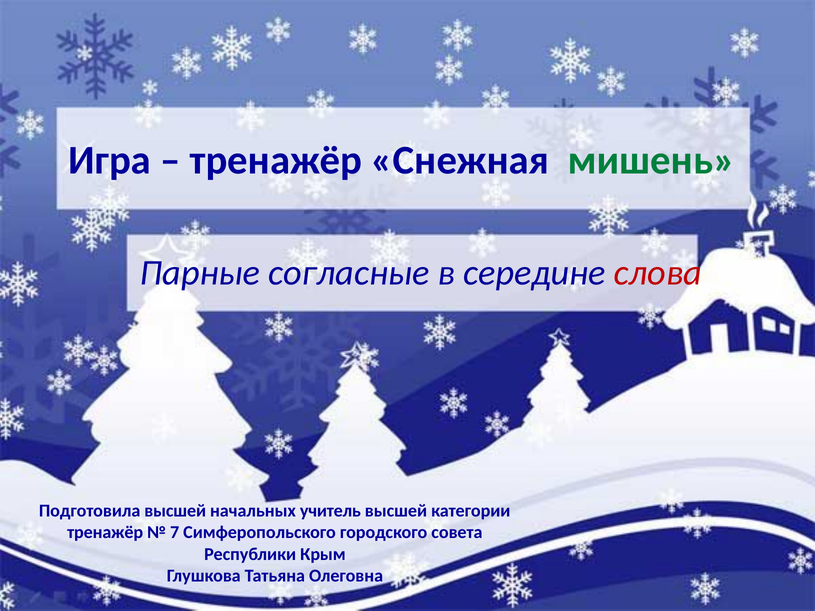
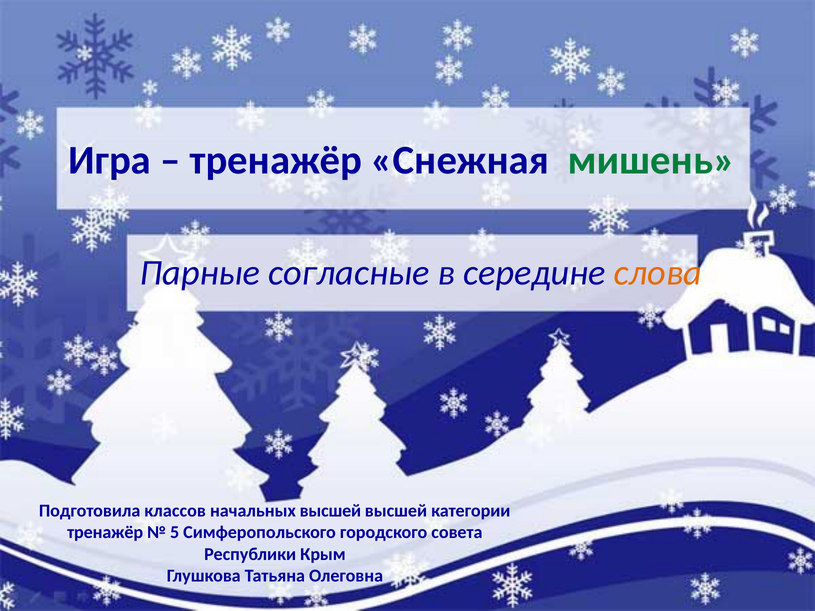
слова colour: red -> orange
Подготовила высшей: высшей -> классов
начальных учитель: учитель -> высшей
7: 7 -> 5
